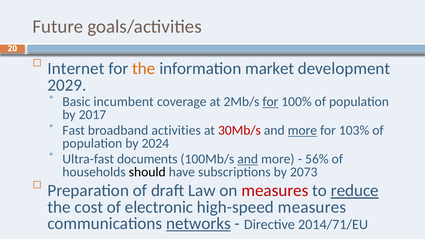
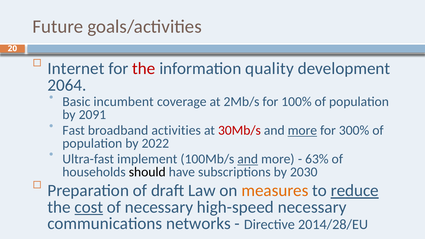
the at (144, 69) colour: orange -> red
market: market -> quality
2029: 2029 -> 2064
for at (270, 102) underline: present -> none
2017: 2017 -> 2091
103%: 103% -> 300%
2024: 2024 -> 2022
documents: documents -> implement
56%: 56% -> 63%
2073: 2073 -> 2030
measures at (275, 191) colour: red -> orange
cost underline: none -> present
of electronic: electronic -> necessary
high-speed measures: measures -> necessary
networks underline: present -> none
2014/71/EU: 2014/71/EU -> 2014/28/EU
